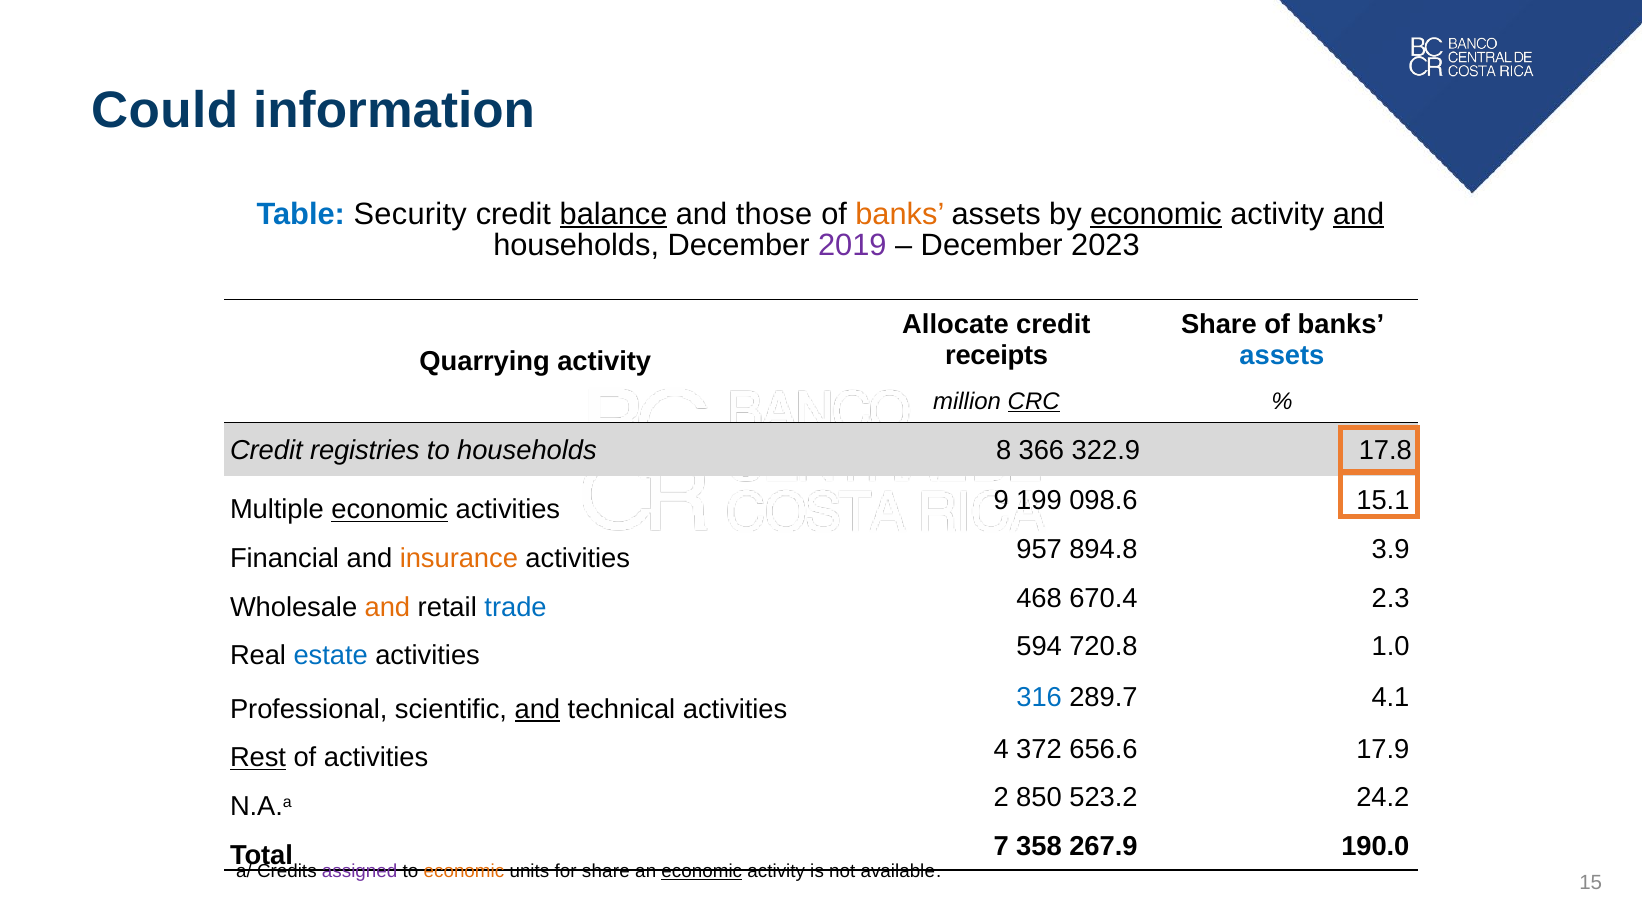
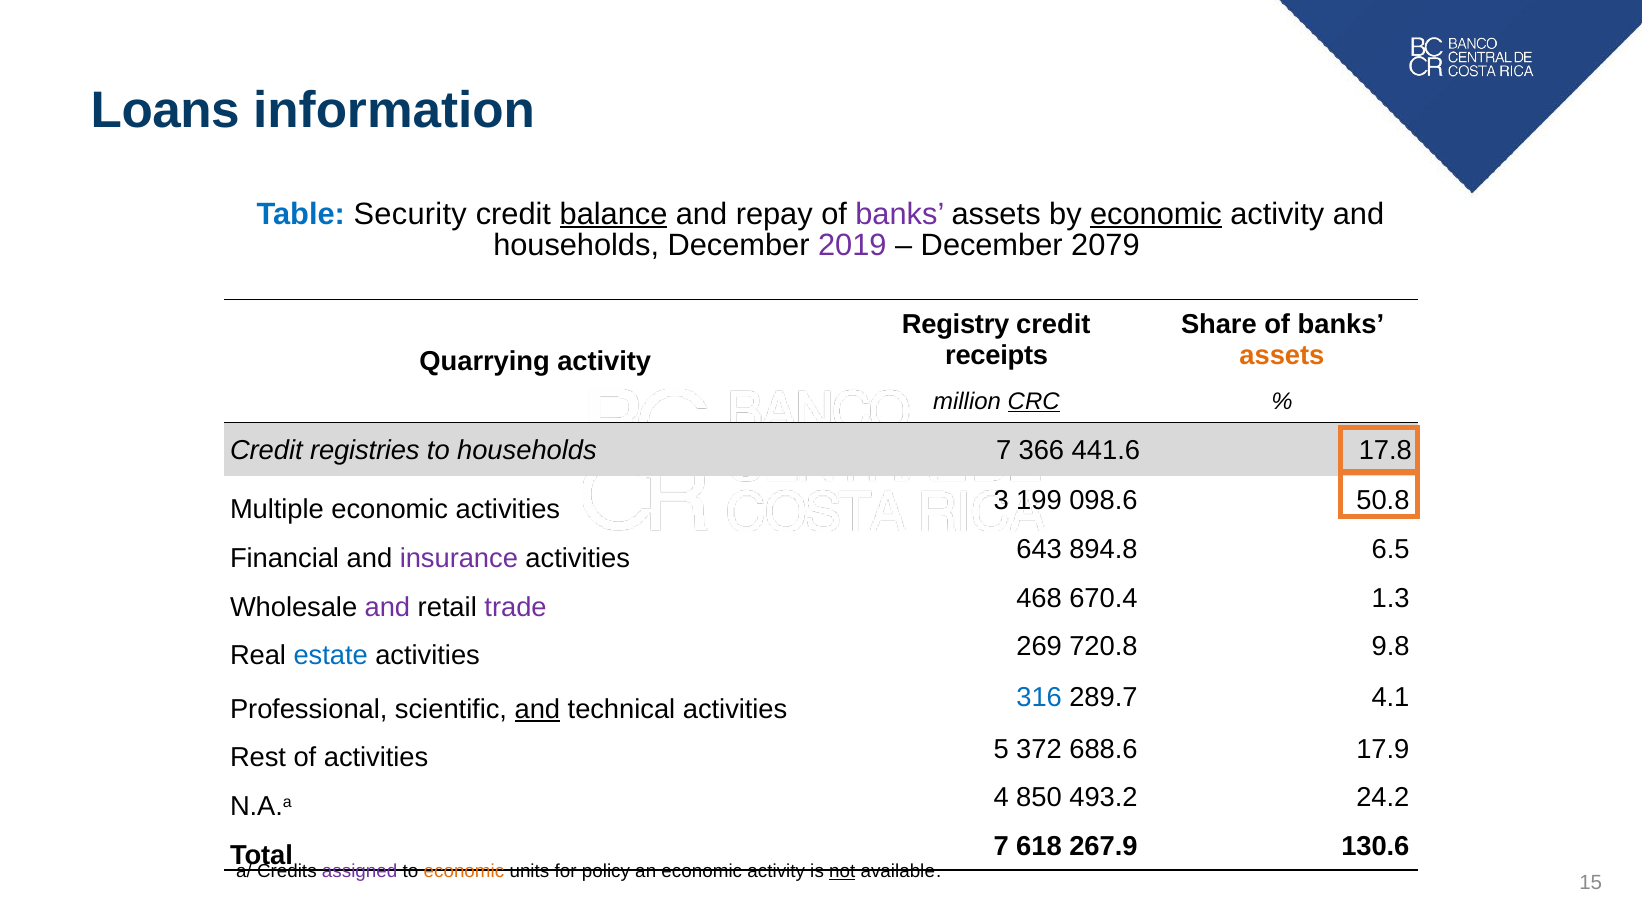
Could: Could -> Loans
those: those -> repay
banks at (900, 214) colour: orange -> purple
and at (1358, 214) underline: present -> none
2023: 2023 -> 2079
Allocate: Allocate -> Registry
assets at (1282, 355) colour: blue -> orange
households 8: 8 -> 7
322.9: 322.9 -> 441.6
economic at (390, 509) underline: present -> none
9: 9 -> 3
15.1: 15.1 -> 50.8
insurance colour: orange -> purple
957: 957 -> 643
3.9: 3.9 -> 6.5
and at (387, 607) colour: orange -> purple
trade colour: blue -> purple
2.3: 2.3 -> 1.3
594: 594 -> 269
1.0: 1.0 -> 9.8
Rest underline: present -> none
4: 4 -> 5
656.6: 656.6 -> 688.6
2: 2 -> 4
523.2: 523.2 -> 493.2
358: 358 -> 618
190.0: 190.0 -> 130.6
for share: share -> policy
economic at (702, 871) underline: present -> none
not underline: none -> present
